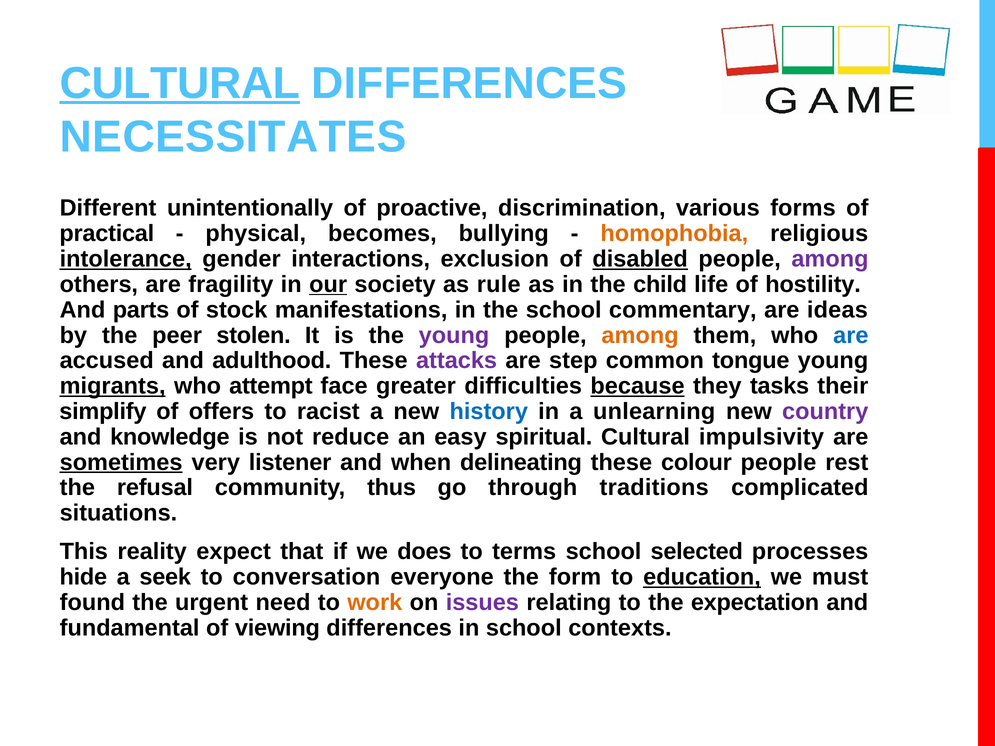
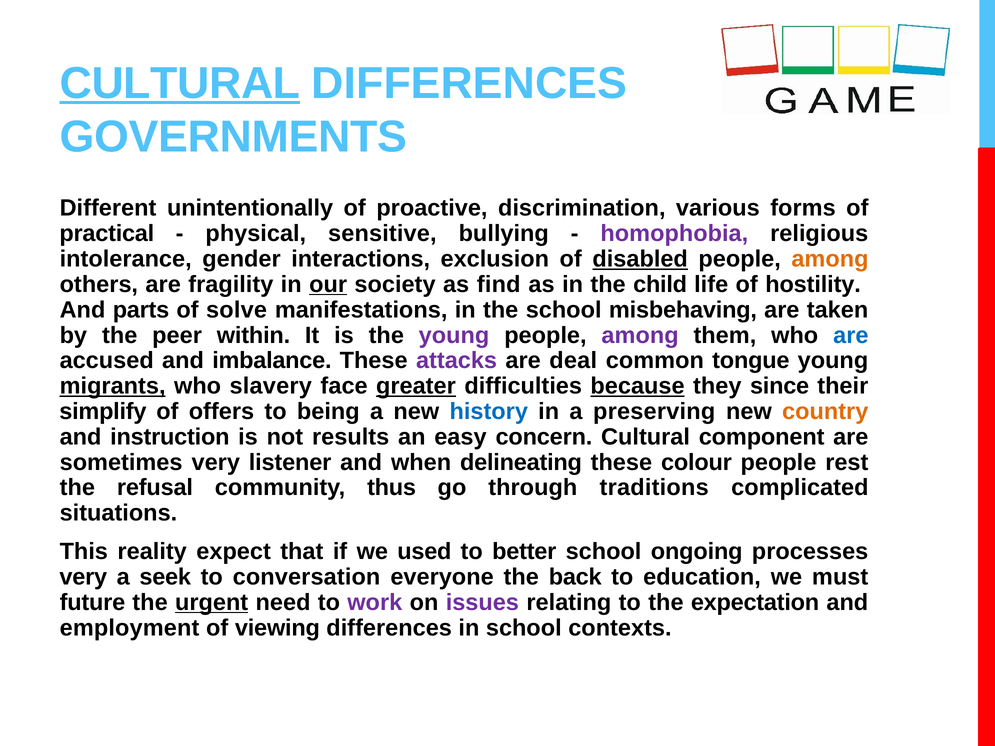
NECESSITATES: NECESSITATES -> GOVERNMENTS
becomes: becomes -> sensitive
homophobia colour: orange -> purple
intolerance underline: present -> none
among at (830, 259) colour: purple -> orange
rule: rule -> find
stock: stock -> solve
commentary: commentary -> misbehaving
ideas: ideas -> taken
stolen: stolen -> within
among at (640, 335) colour: orange -> purple
adulthood: adulthood -> imbalance
step: step -> deal
attempt: attempt -> slavery
greater underline: none -> present
tasks: tasks -> since
racist: racist -> being
unlearning: unlearning -> preserving
country colour: purple -> orange
knowledge: knowledge -> instruction
reduce: reduce -> results
spiritual: spiritual -> concern
impulsivity: impulsivity -> component
sometimes underline: present -> none
does: does -> used
terms: terms -> better
selected: selected -> ongoing
hide at (83, 577): hide -> very
form: form -> back
education underline: present -> none
found: found -> future
urgent underline: none -> present
work colour: orange -> purple
fundamental: fundamental -> employment
